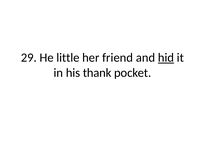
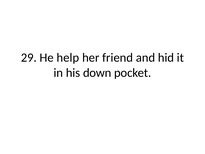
little: little -> help
hid underline: present -> none
thank: thank -> down
